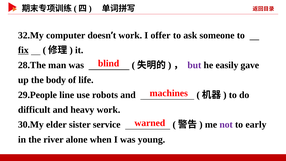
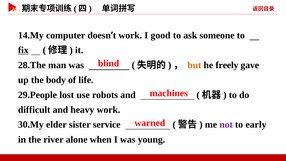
32.My: 32.My -> 14.My
offer: offer -> good
but colour: purple -> orange
easily: easily -> freely
line: line -> lost
